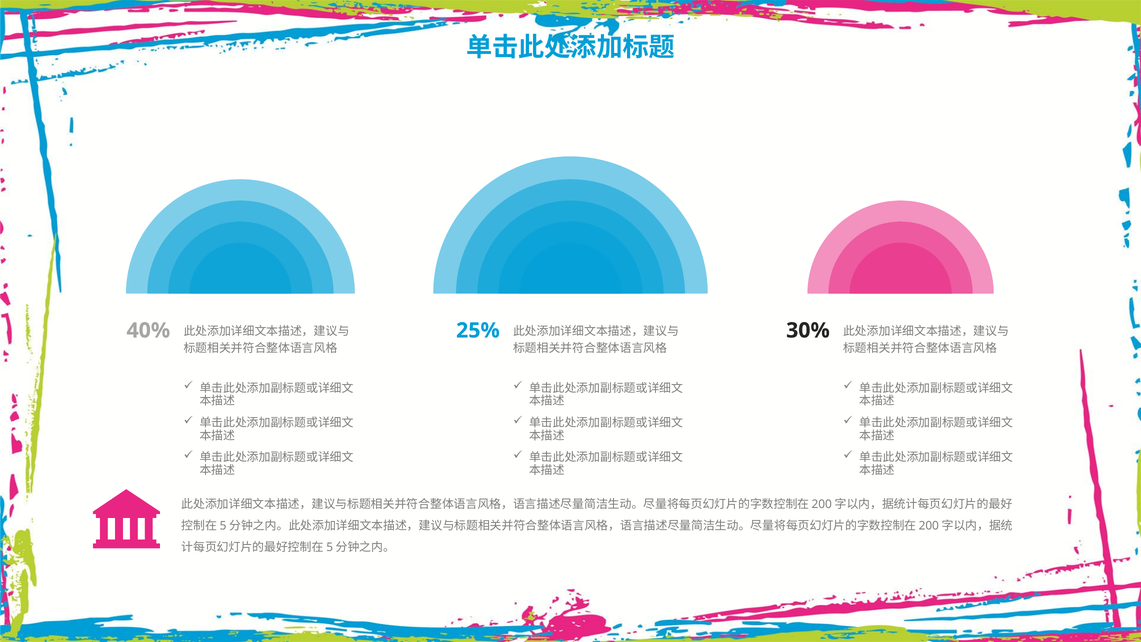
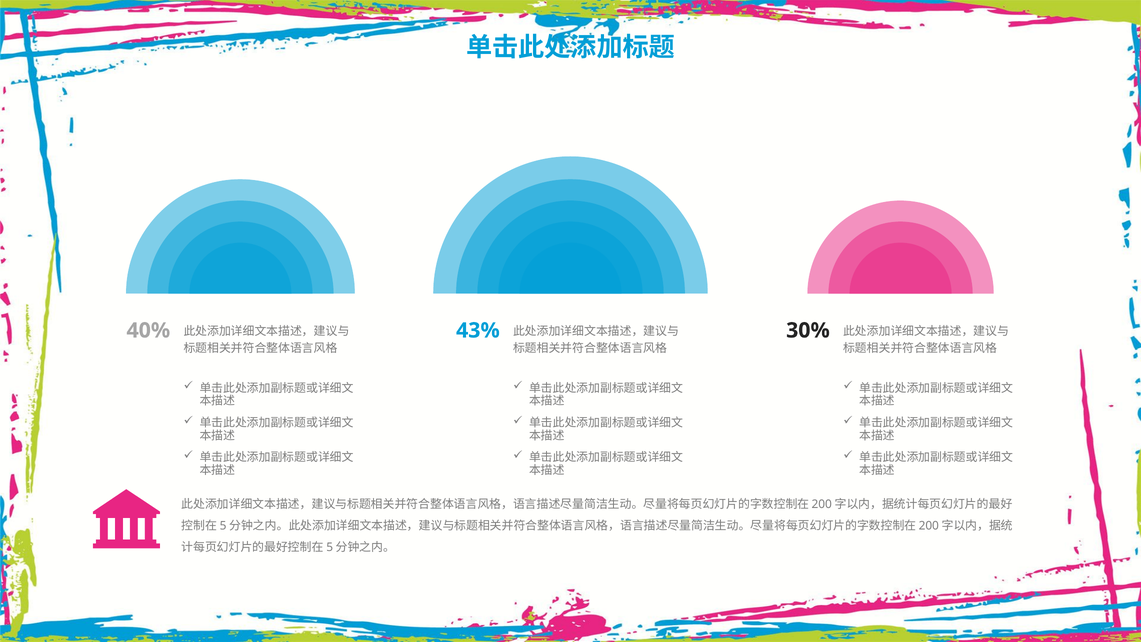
25%: 25% -> 43%
